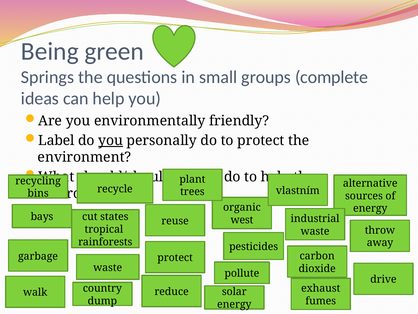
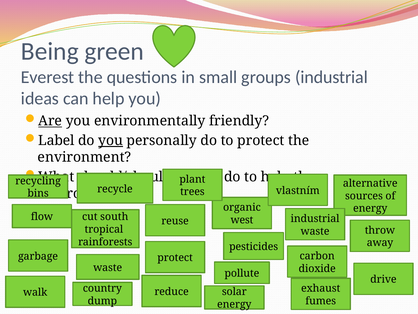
Springs: Springs -> Everest
groups complete: complete -> industrial
Are underline: none -> present
bays: bays -> flow
states: states -> south
